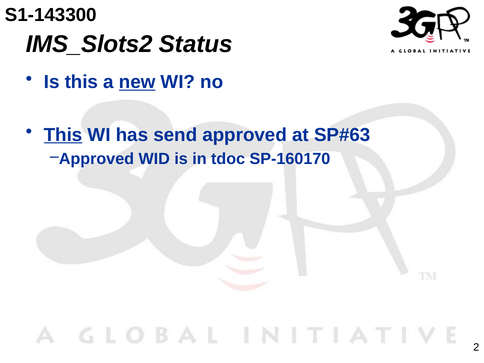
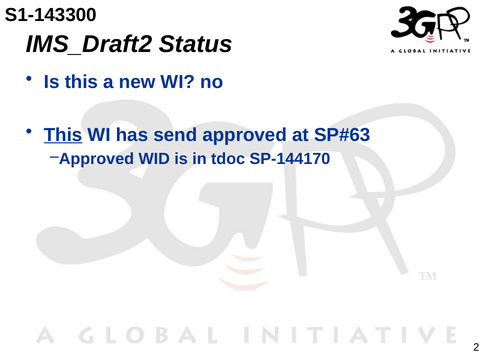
IMS_Slots2: IMS_Slots2 -> IMS_Draft2
new underline: present -> none
SP-160170: SP-160170 -> SP-144170
